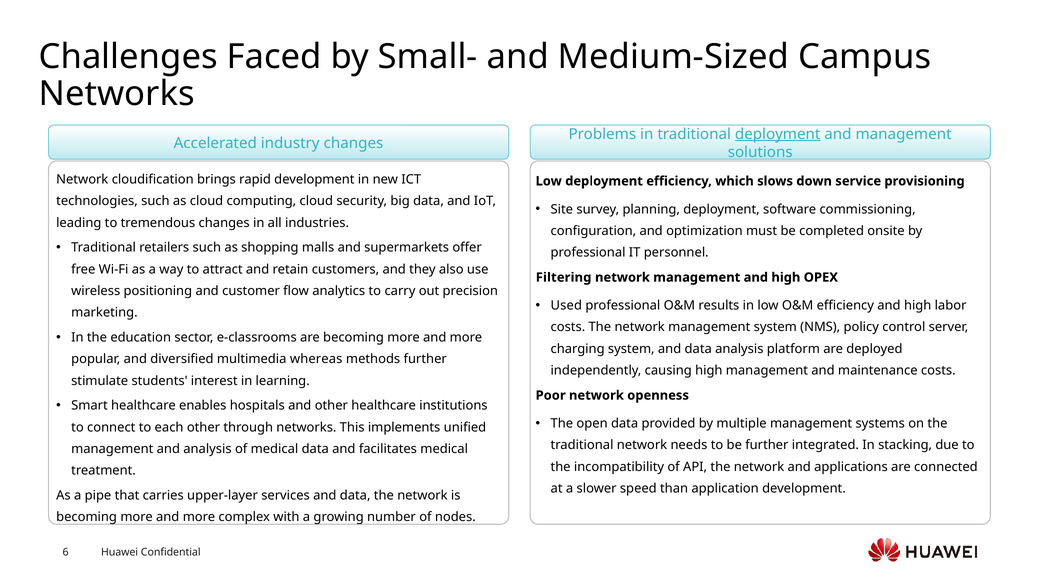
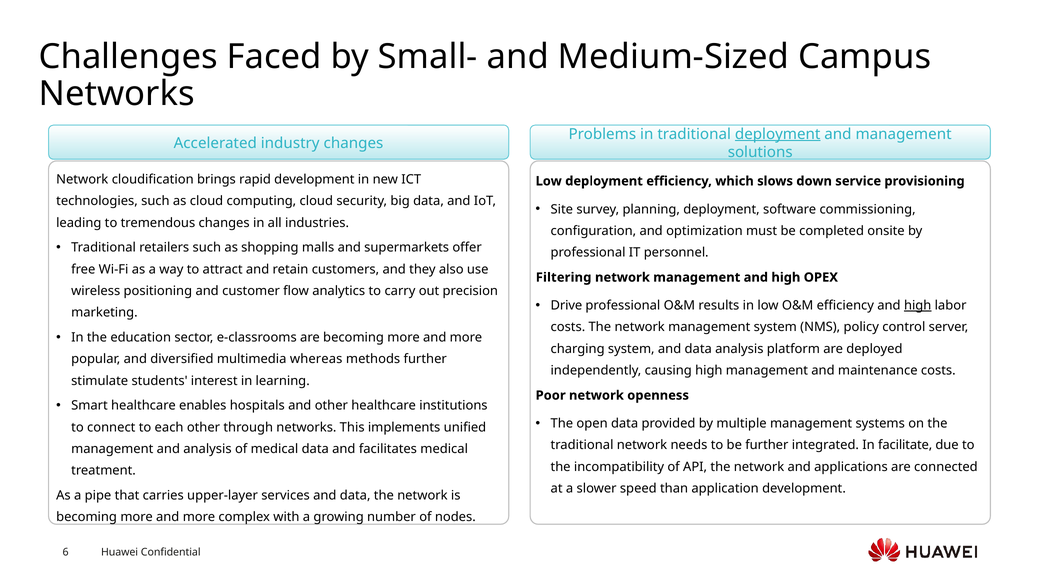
Used: Used -> Drive
high at (918, 306) underline: none -> present
stacking: stacking -> facilitate
